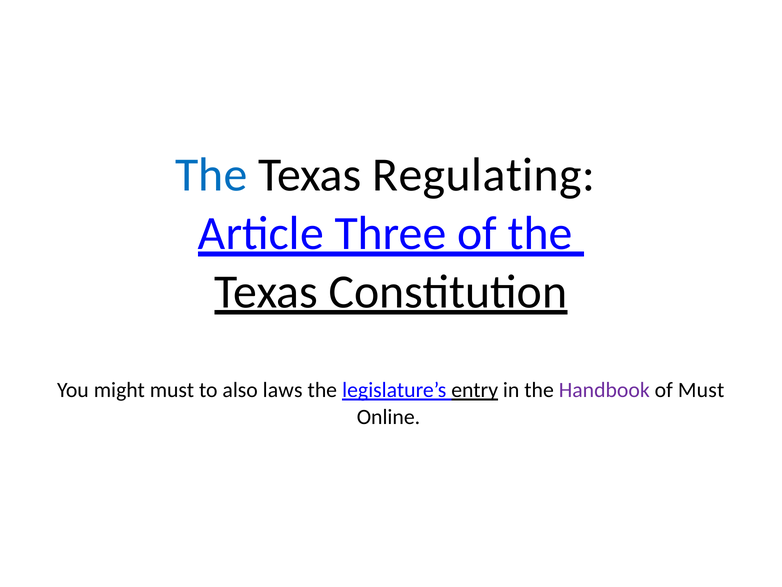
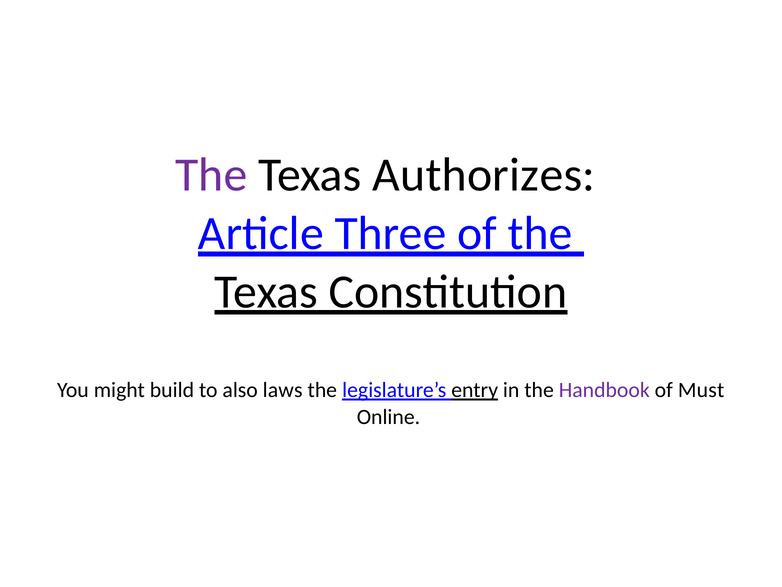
The at (211, 175) colour: blue -> purple
Regulating: Regulating -> Authorizes
might must: must -> build
